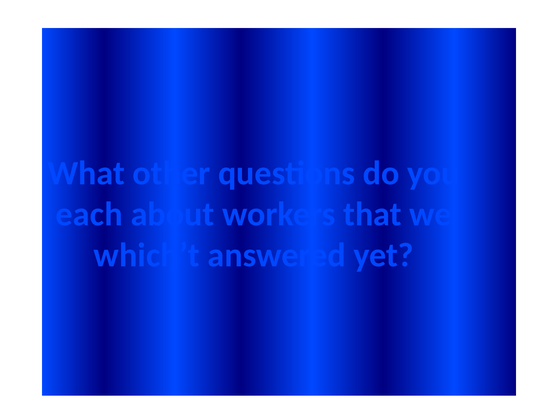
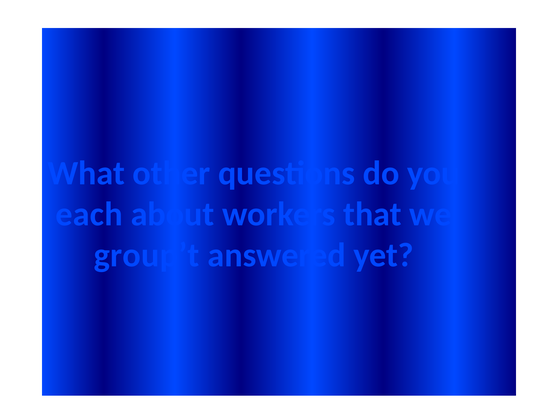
which’t: which’t -> group’t
